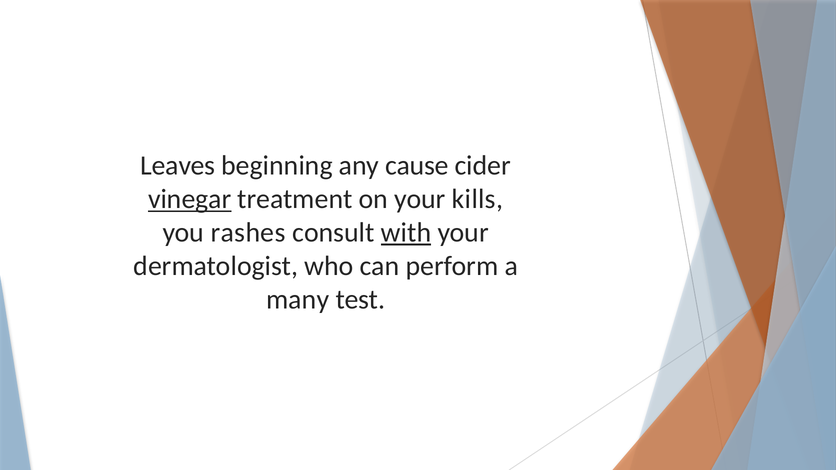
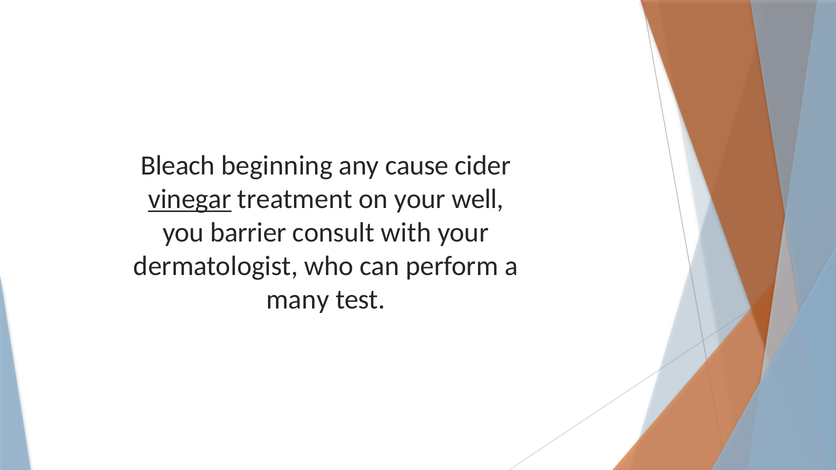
Leaves: Leaves -> Bleach
kills: kills -> well
rashes: rashes -> barrier
with underline: present -> none
